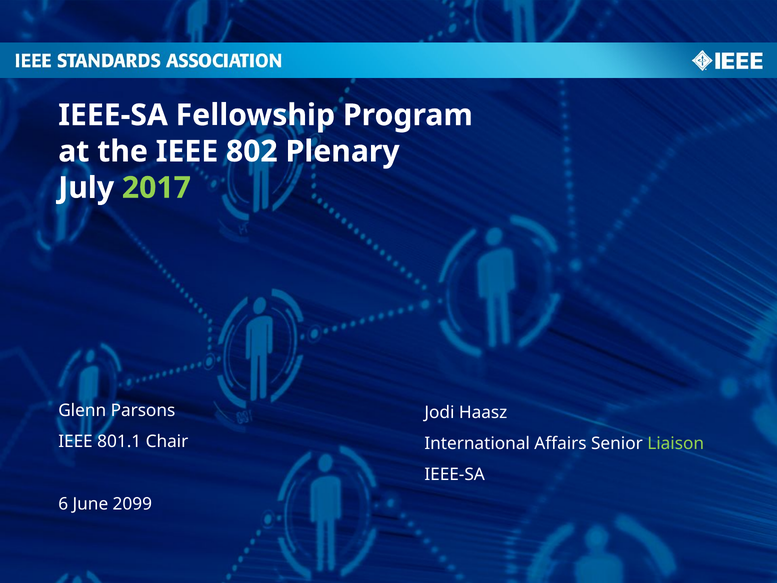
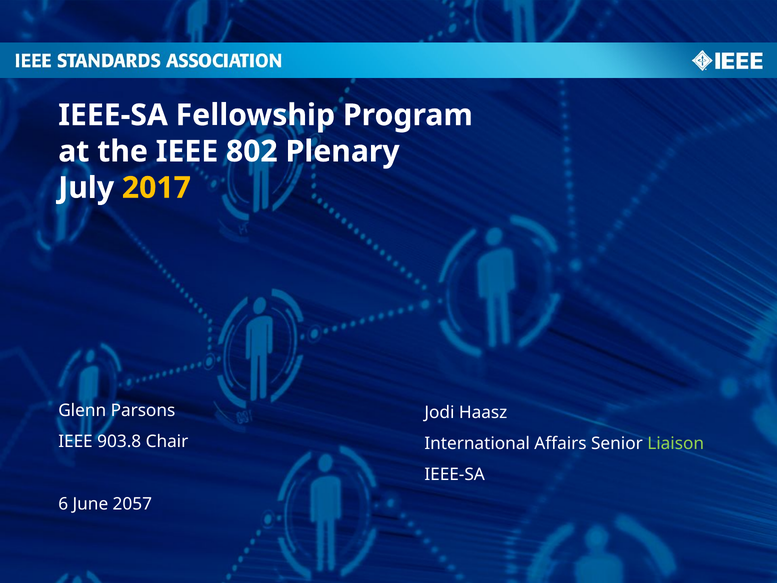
2017 colour: light green -> yellow
801.1: 801.1 -> 903.8
2099: 2099 -> 2057
